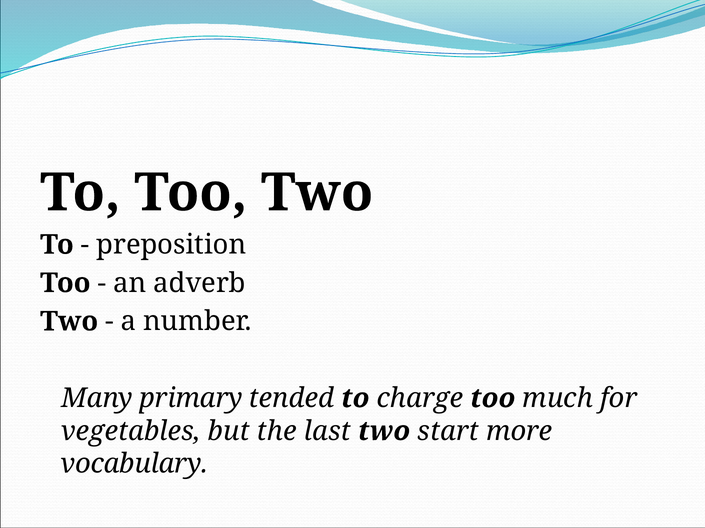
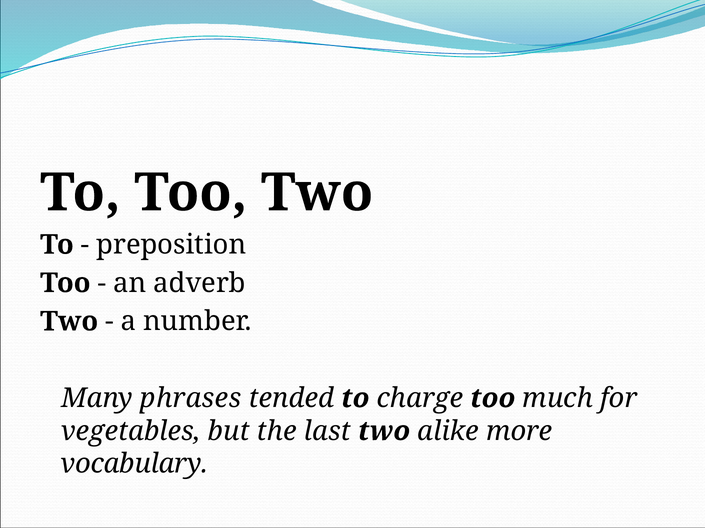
primary: primary -> phrases
start: start -> alike
